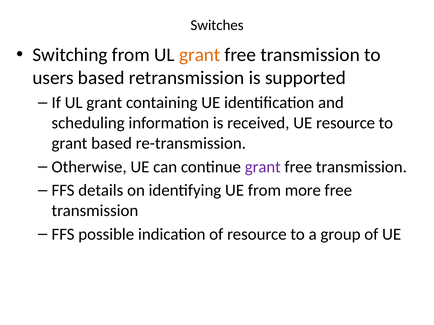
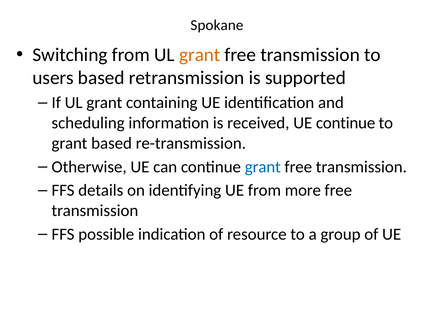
Switches: Switches -> Spokane
UE resource: resource -> continue
grant at (263, 167) colour: purple -> blue
